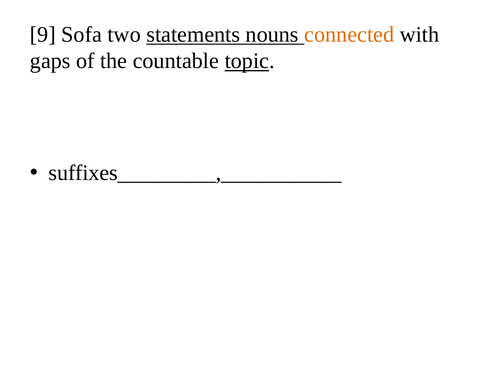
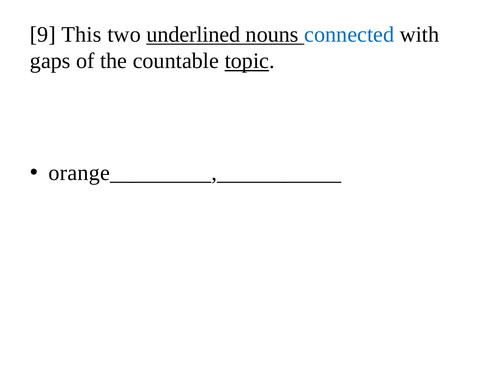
Sofa: Sofa -> This
statements: statements -> underlined
connected colour: orange -> blue
suffixes_________,___________: suffixes_________,___________ -> orange_________,___________
